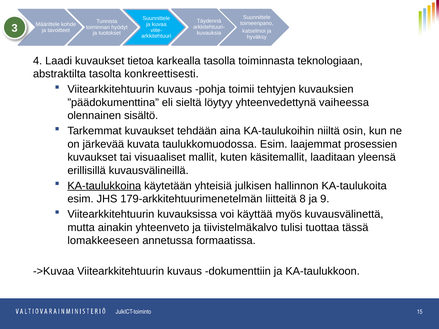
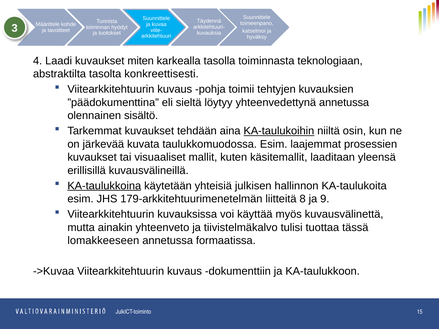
tietoa: tietoa -> miten
yhteenvedettynä vaiheessa: vaiheessa -> annetussa
KA-taulukoihin underline: none -> present
